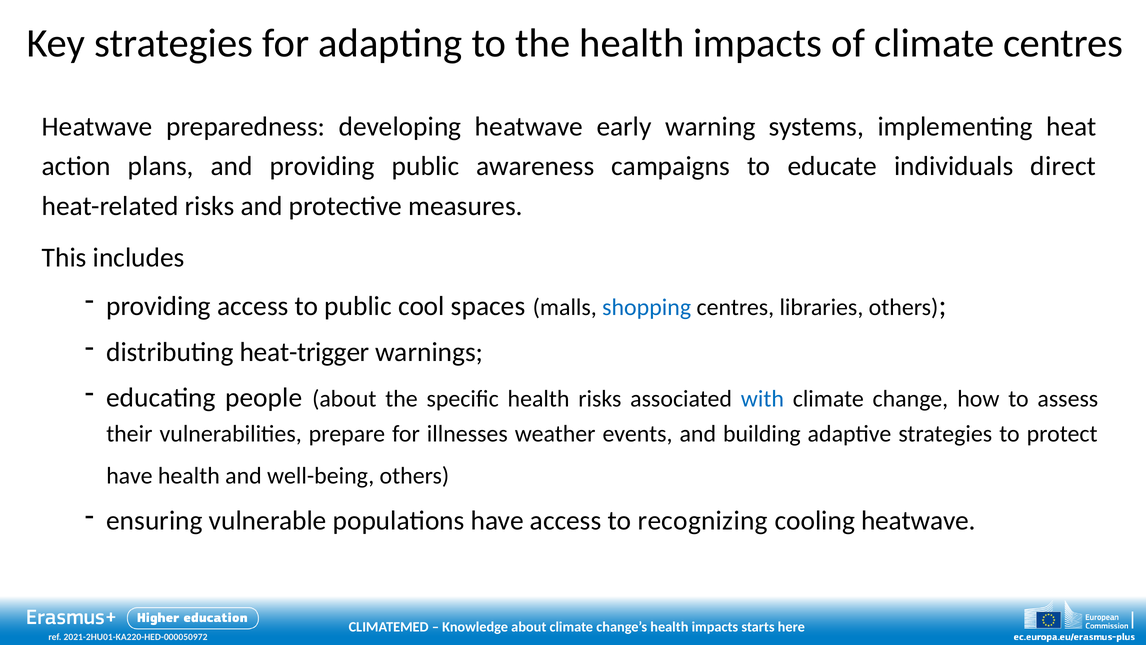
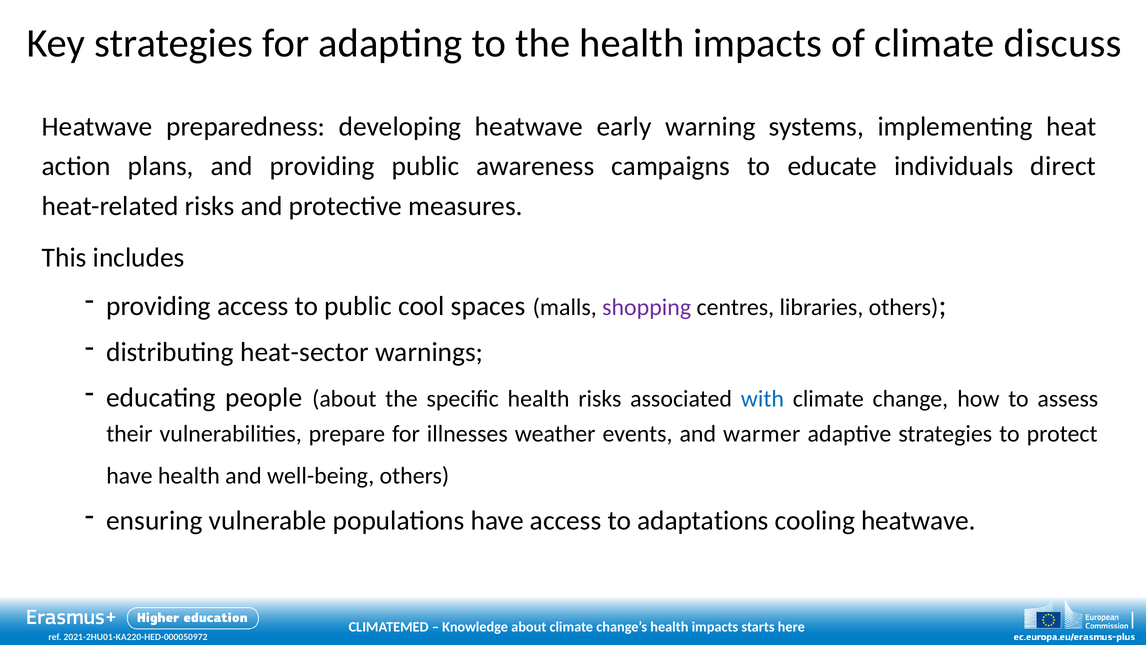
climate centres: centres -> discuss
shopping colour: blue -> purple
heat-trigger: heat-trigger -> heat-sector
building: building -> warmer
recognizing: recognizing -> adaptations
